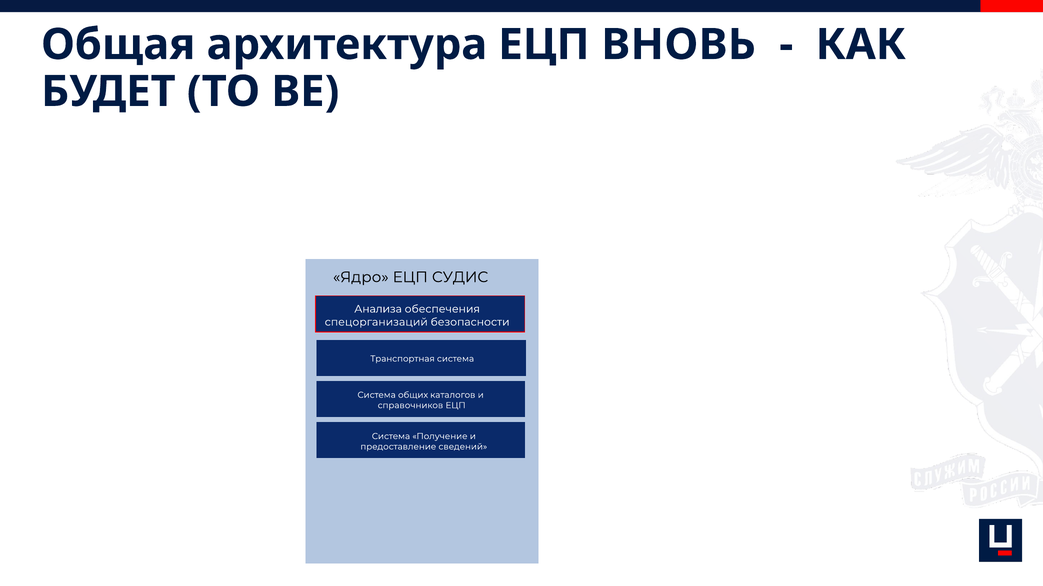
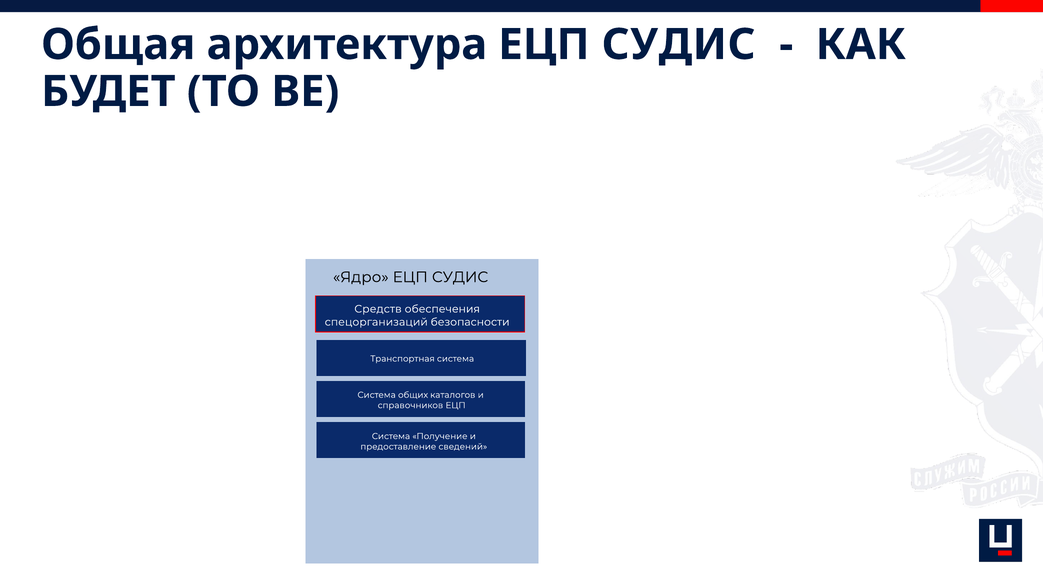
архитектура ЕЦП ВНОВЬ: ВНОВЬ -> СУДИС
Анализа: Анализа -> Средств
